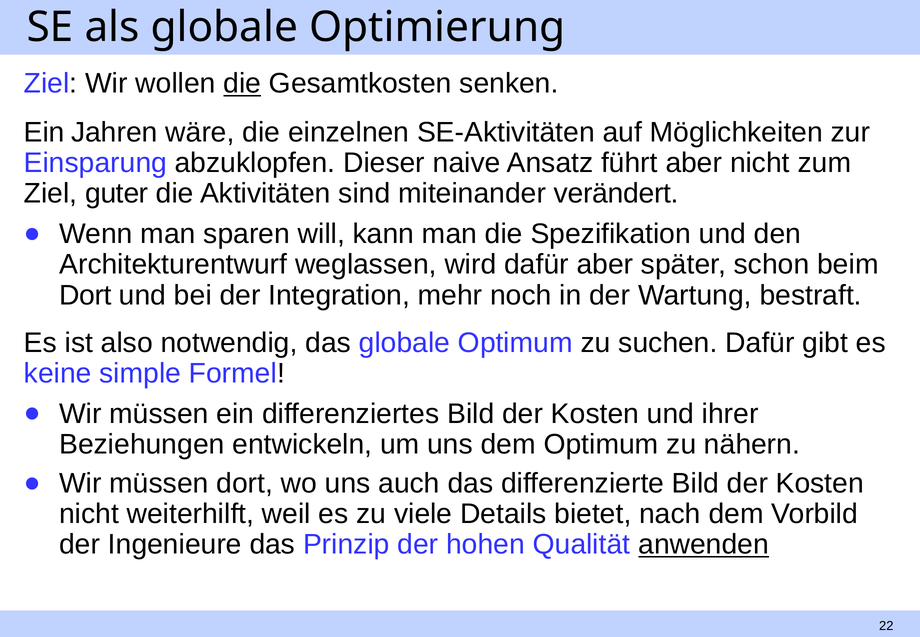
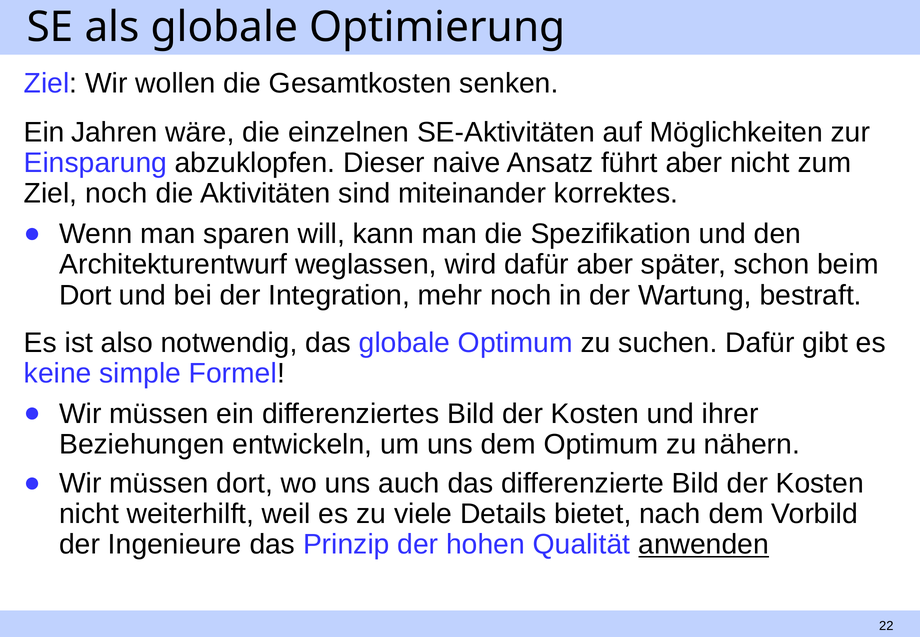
die at (242, 84) underline: present -> none
Ziel guter: guter -> noch
verändert: verändert -> korrektes
